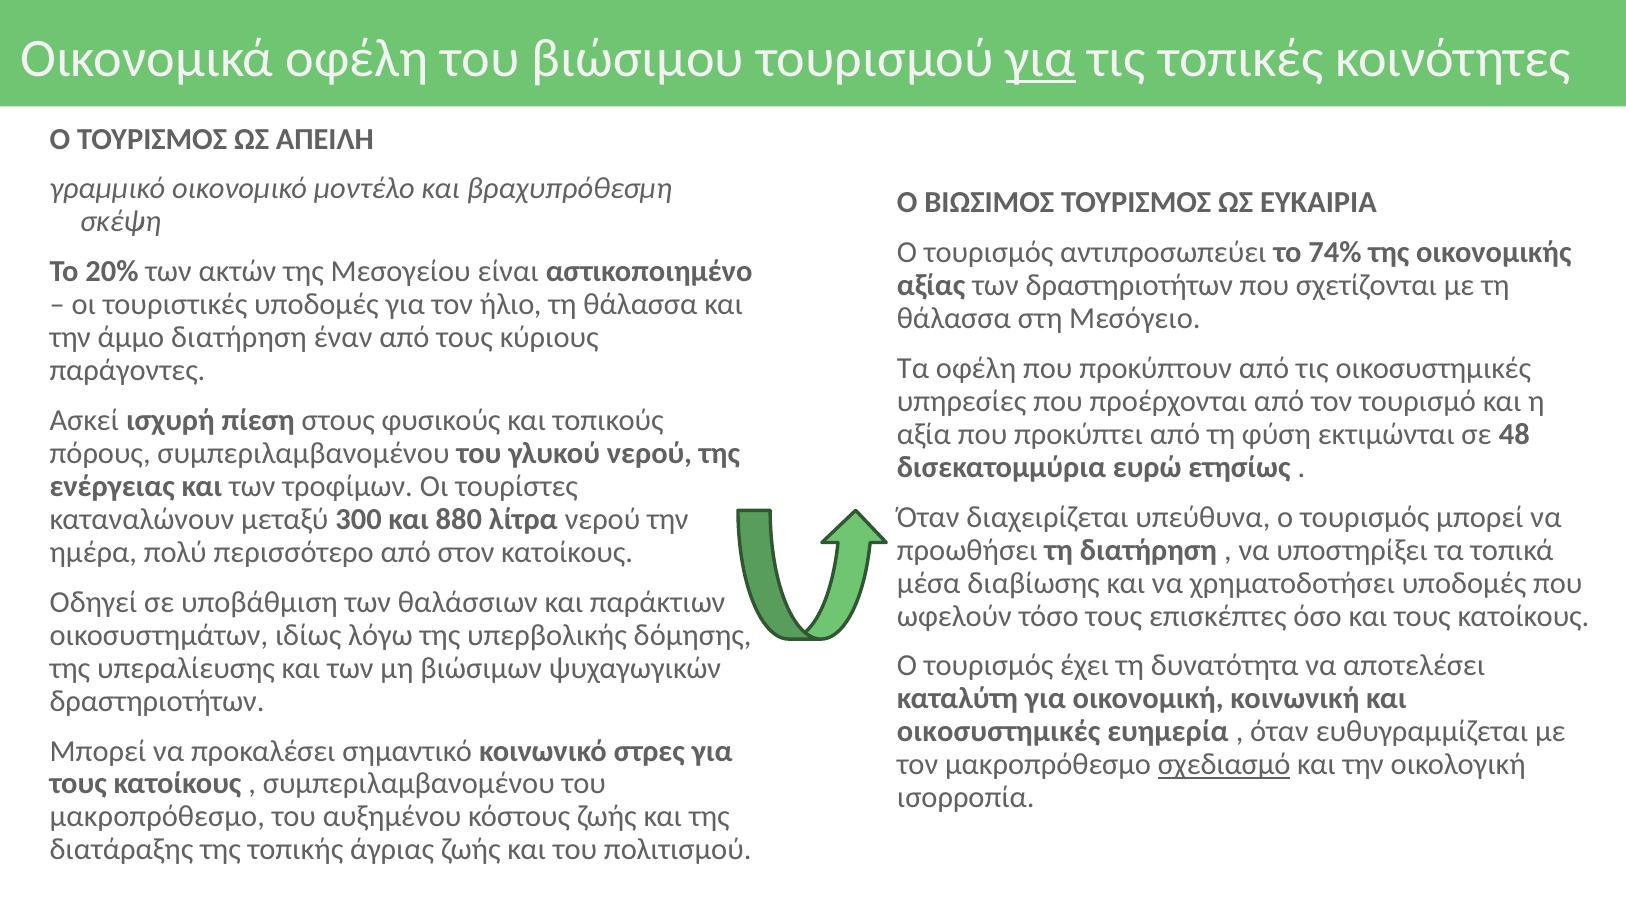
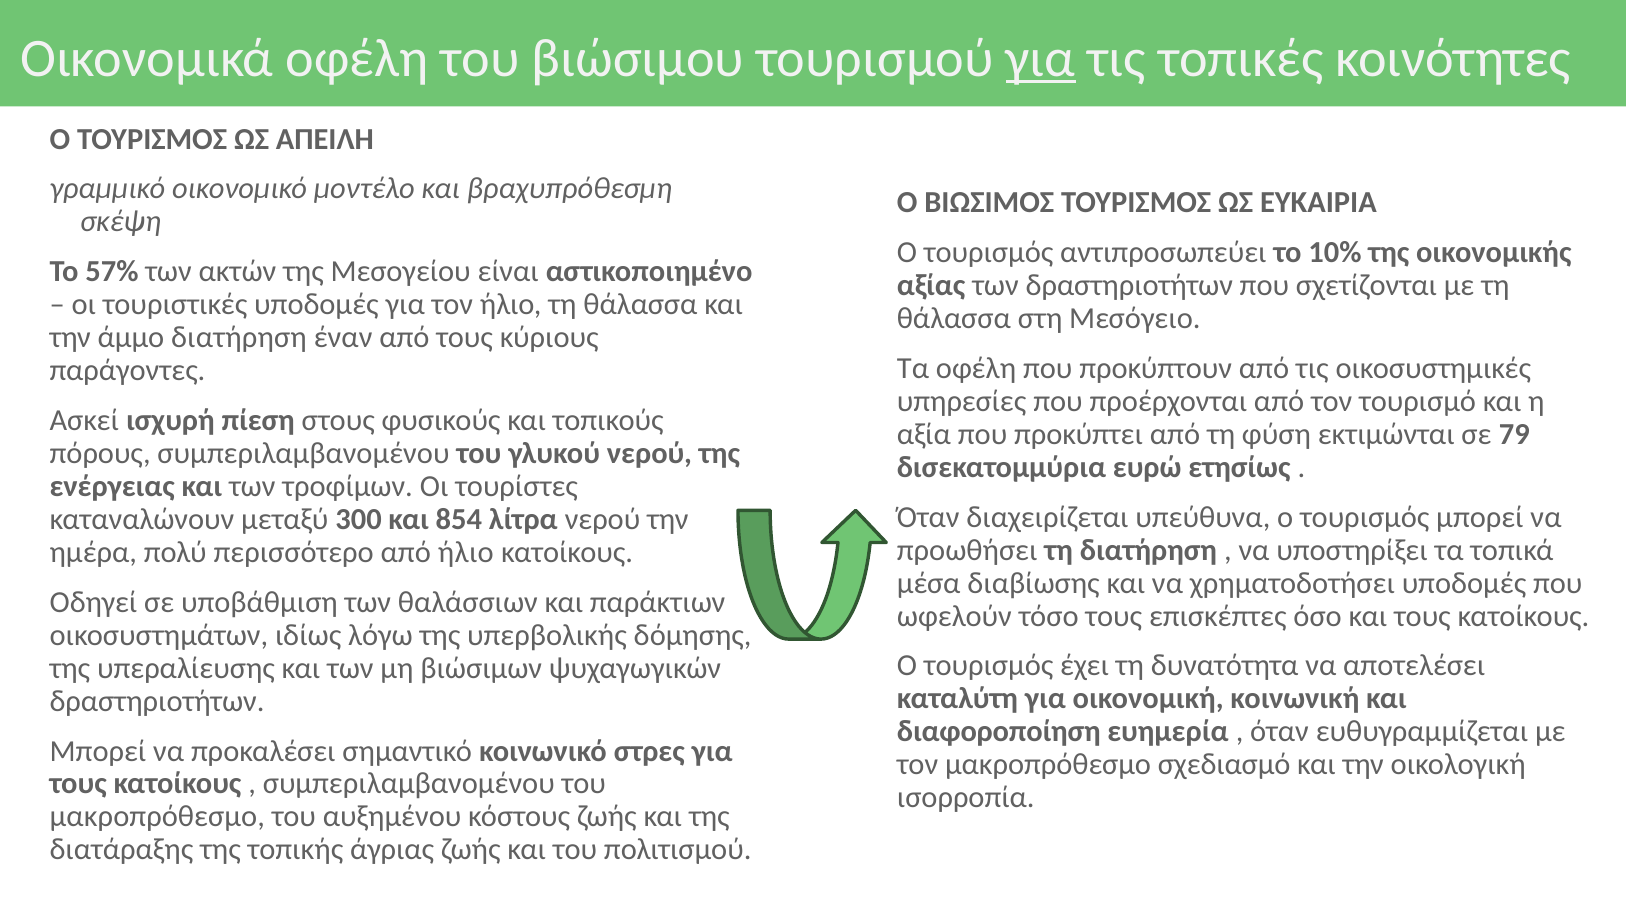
74%: 74% -> 10%
20%: 20% -> 57%
48: 48 -> 79
880: 880 -> 854
από στον: στον -> ήλιο
οικοσυστημικές at (999, 732): οικοσυστημικές -> διαφοροποίηση
σχεδιασμό underline: present -> none
